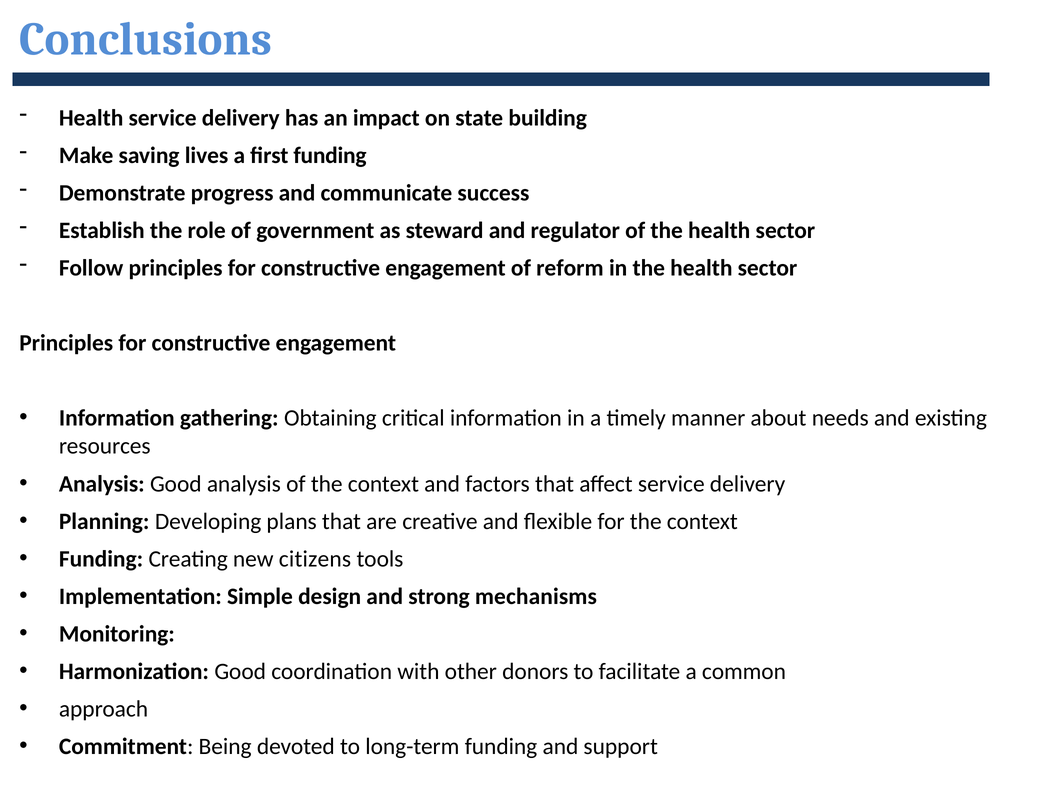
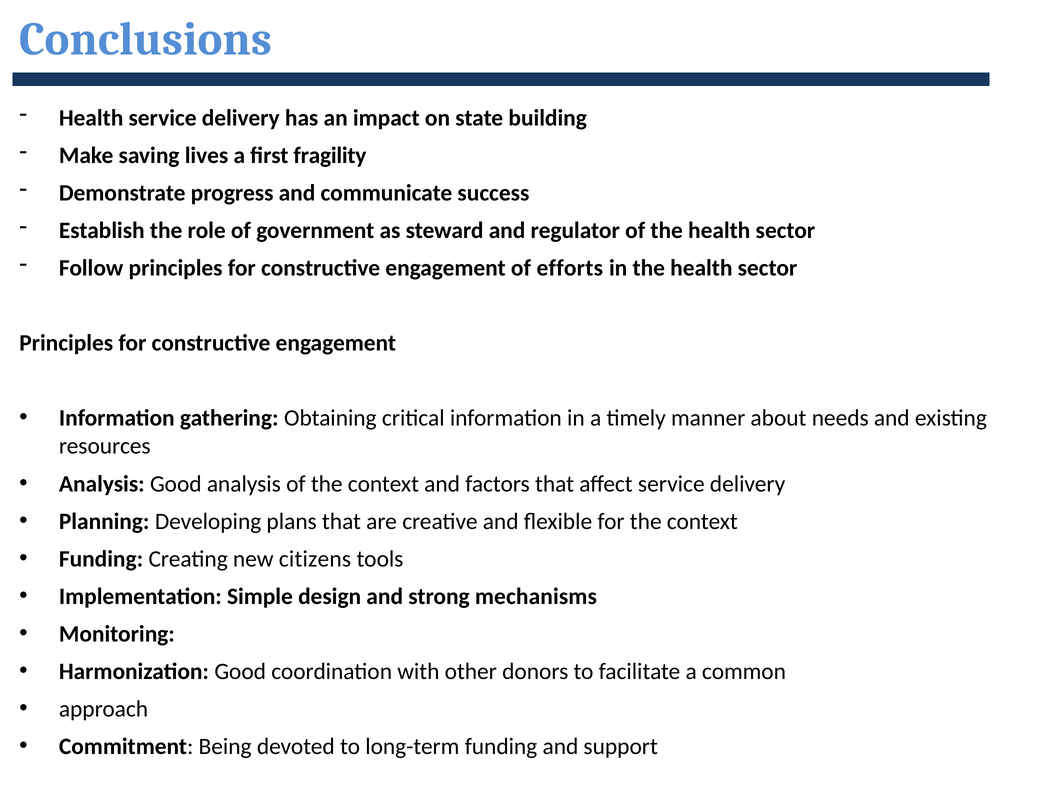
first funding: funding -> fragility
reform: reform -> efforts
